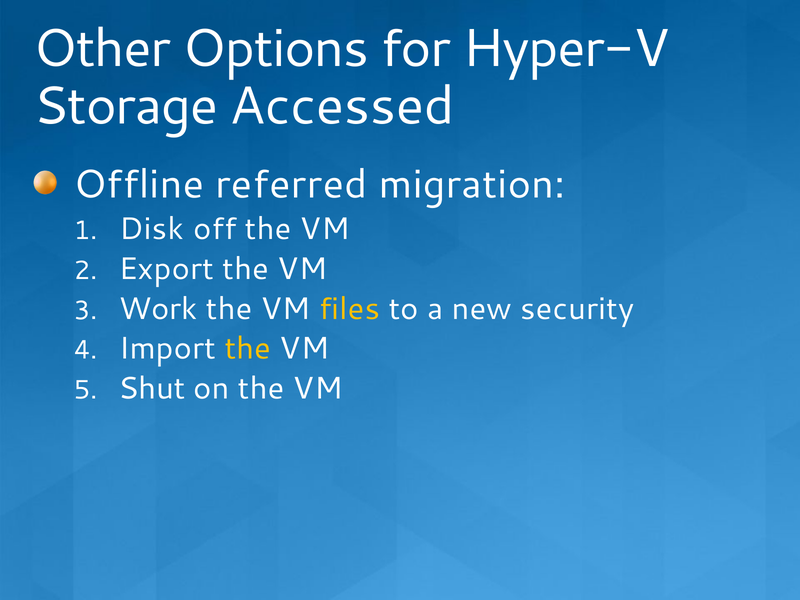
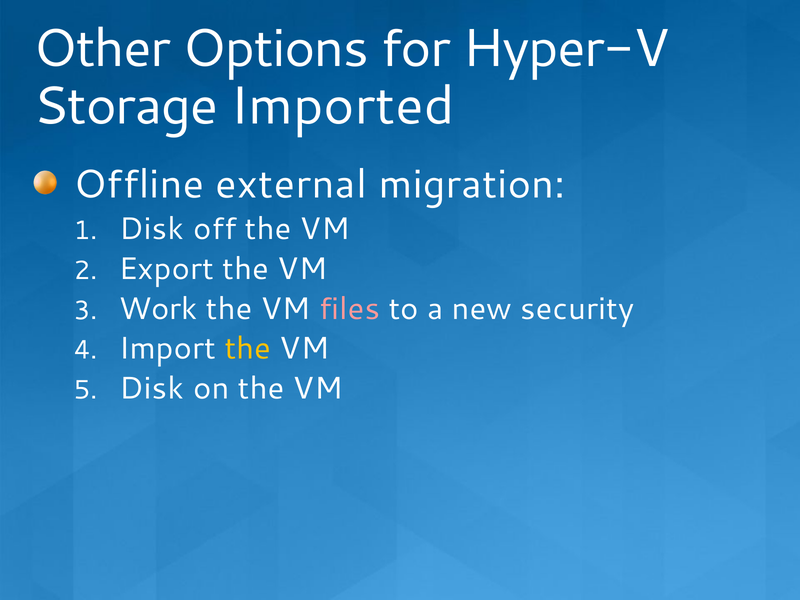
Accessed: Accessed -> Imported
referred: referred -> external
files colour: yellow -> pink
Shut at (152, 389): Shut -> Disk
